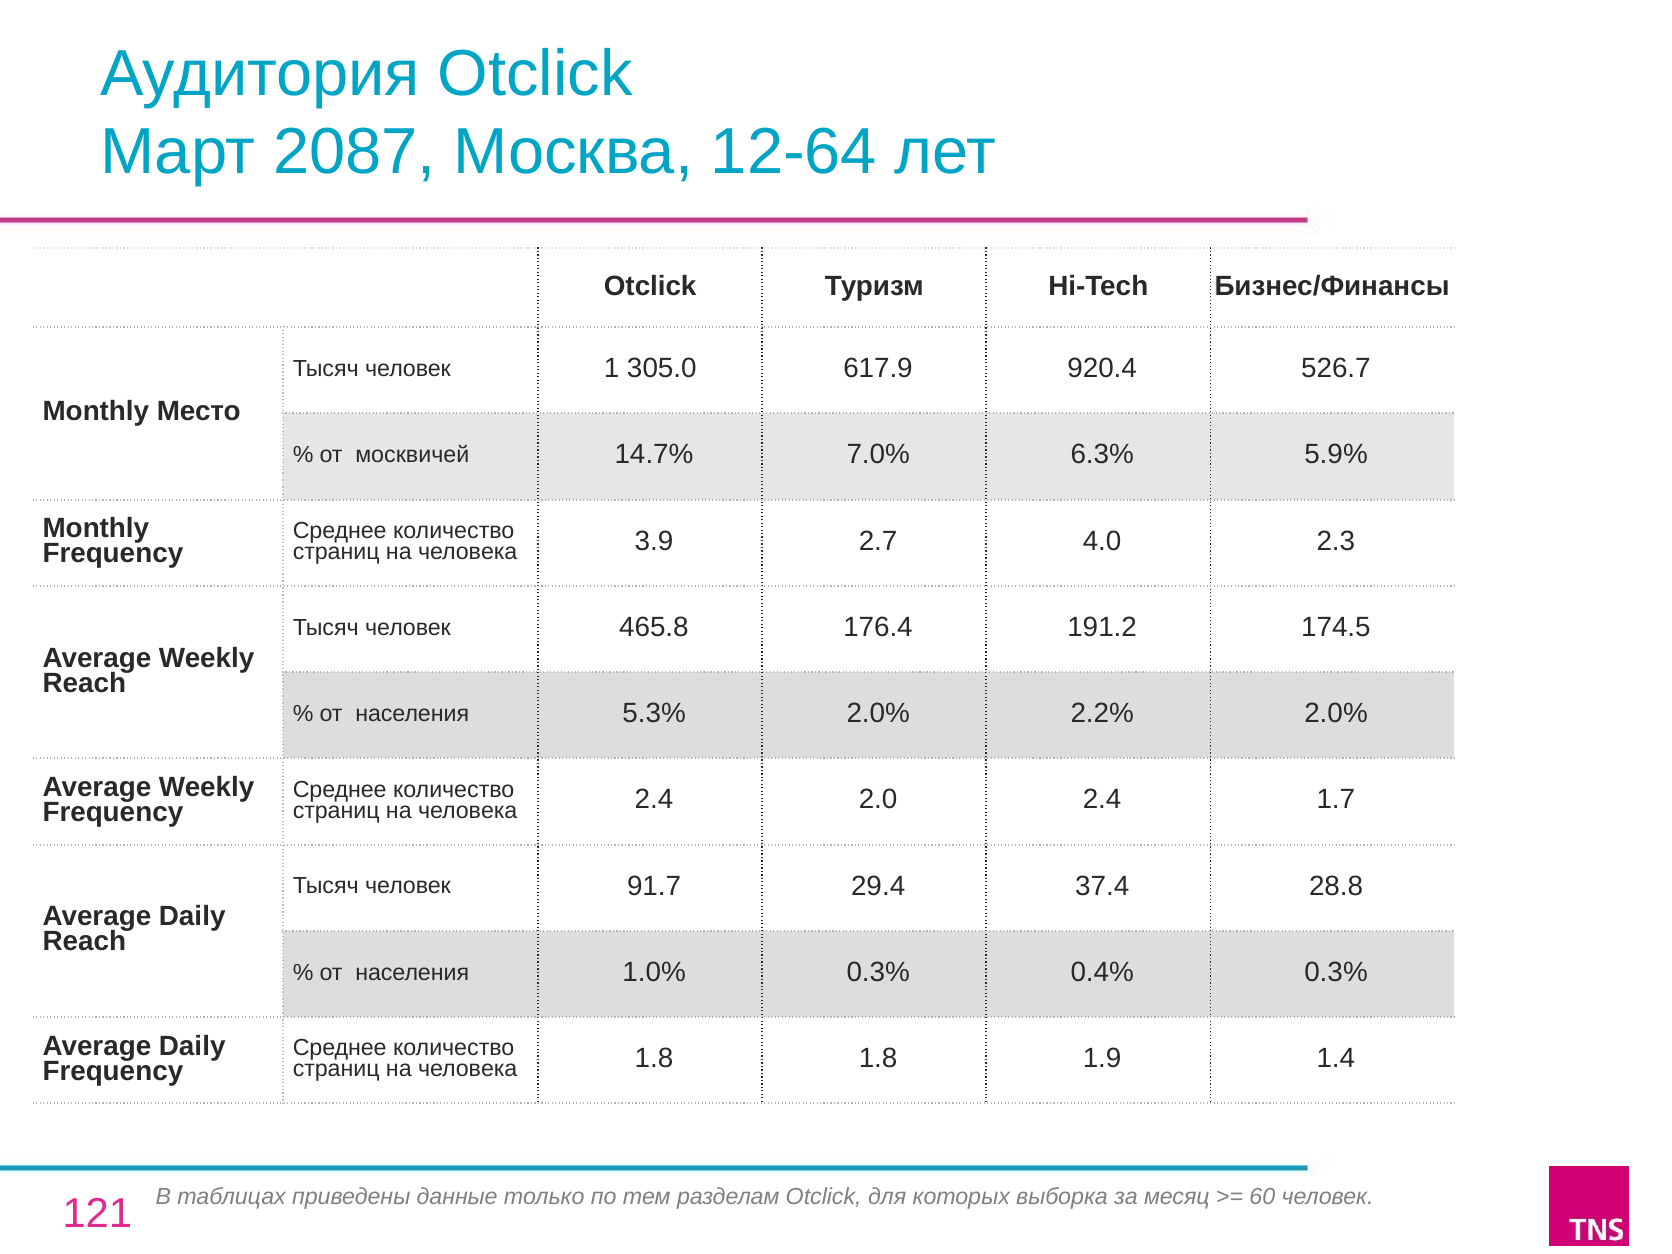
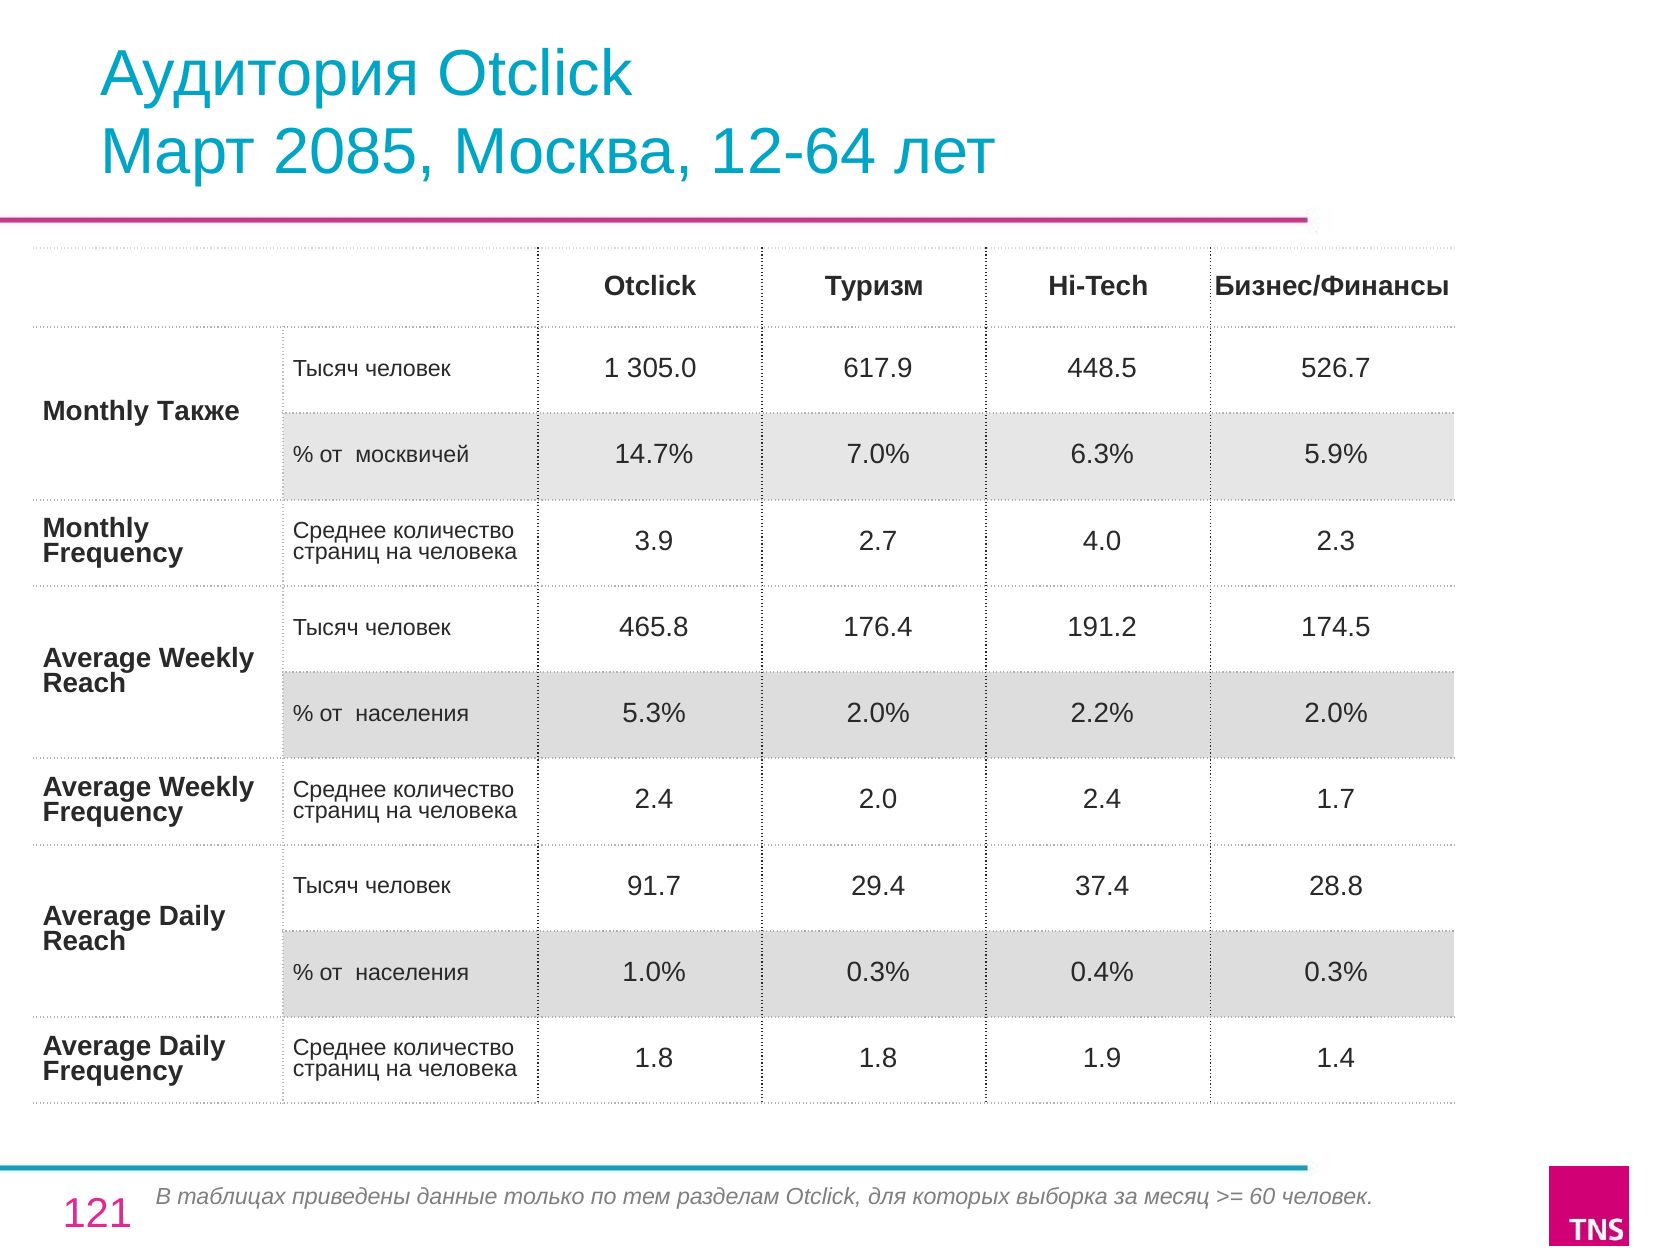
2087: 2087 -> 2085
920.4: 920.4 -> 448.5
Место: Место -> Также
